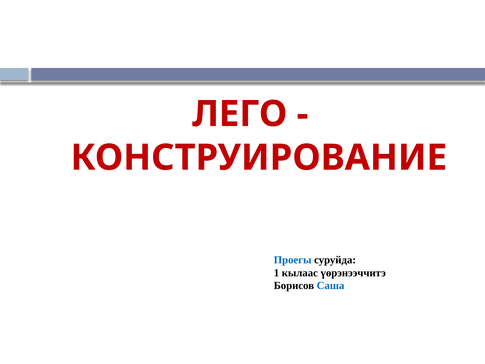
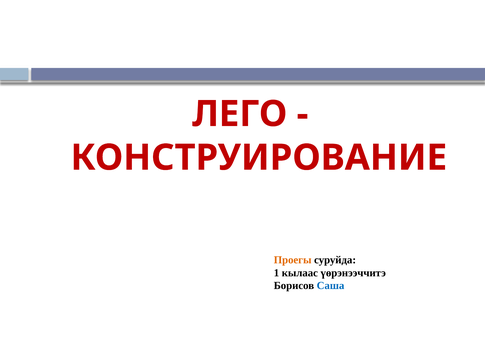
Проегы colour: blue -> orange
